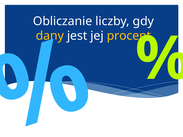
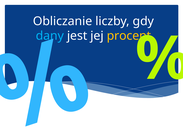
dany colour: yellow -> light blue
